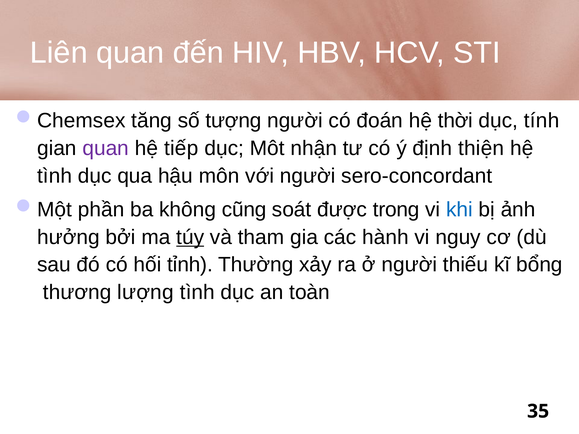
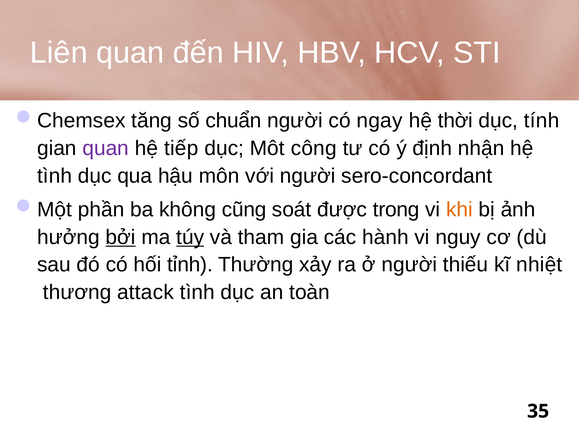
tượng: tượng -> chuẩn
đoán: đoán -> ngay
nhận: nhận -> công
thiện: thiện -> nhận
khi colour: blue -> orange
bởi underline: none -> present
bổng: bổng -> nhiệt
lượng: lượng -> attack
